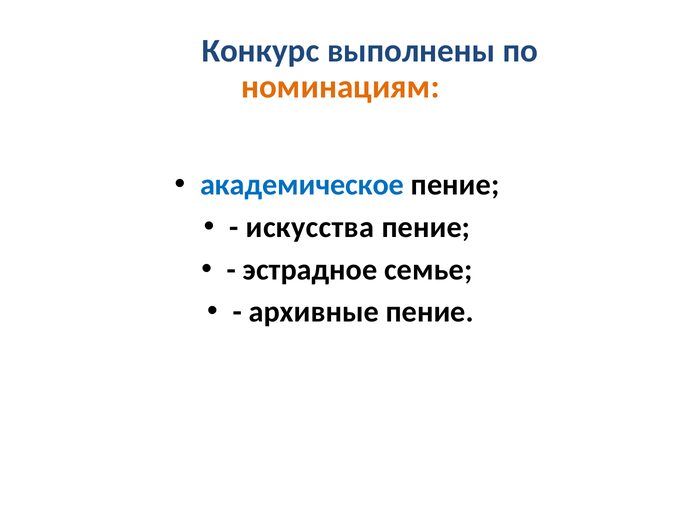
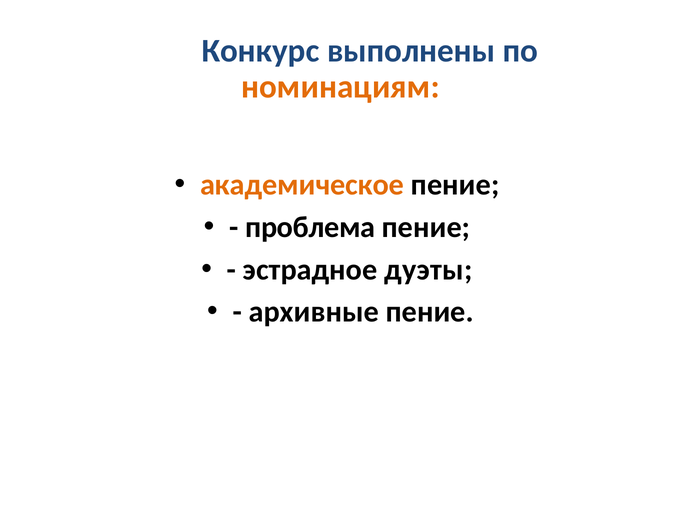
академическое colour: blue -> orange
искусства: искусства -> проблема
семье: семье -> дуэты
